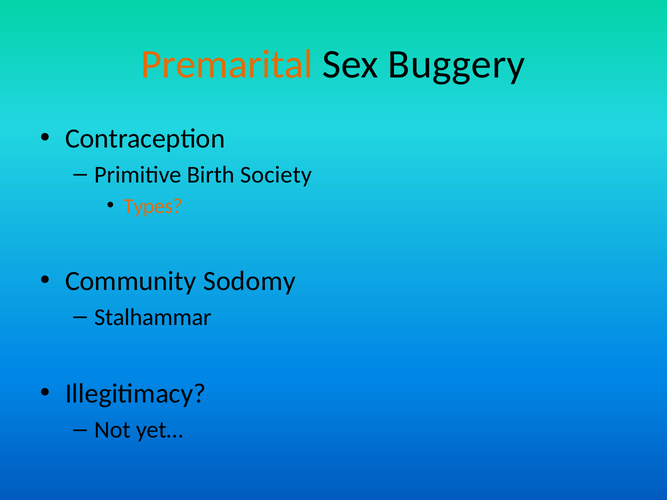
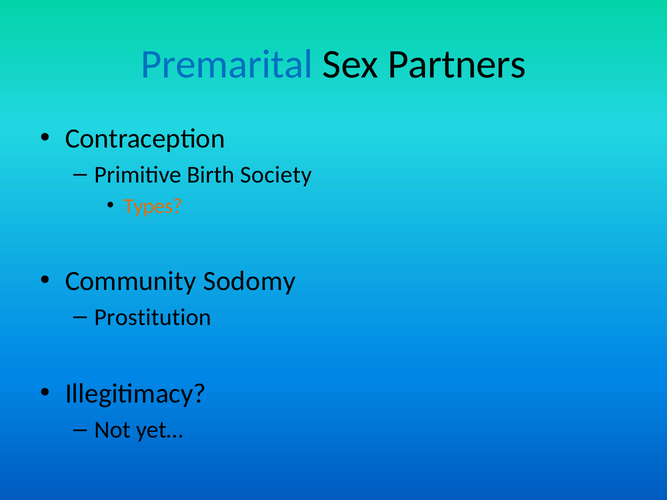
Premarital colour: orange -> blue
Buggery: Buggery -> Partners
Stalhammar: Stalhammar -> Prostitution
